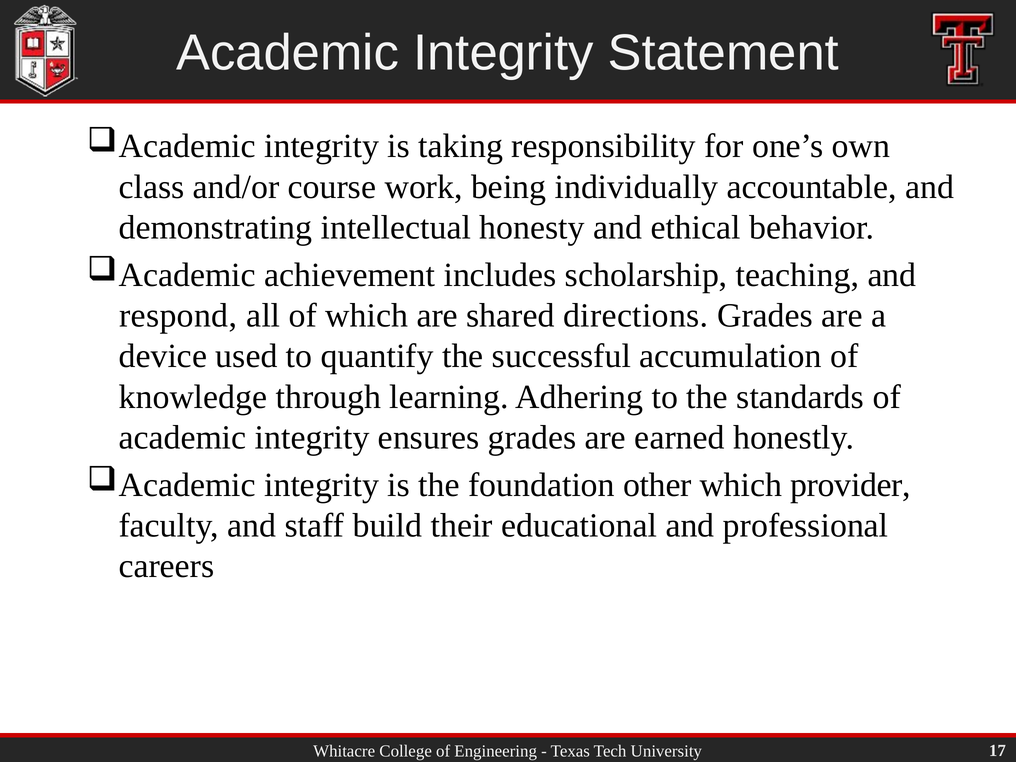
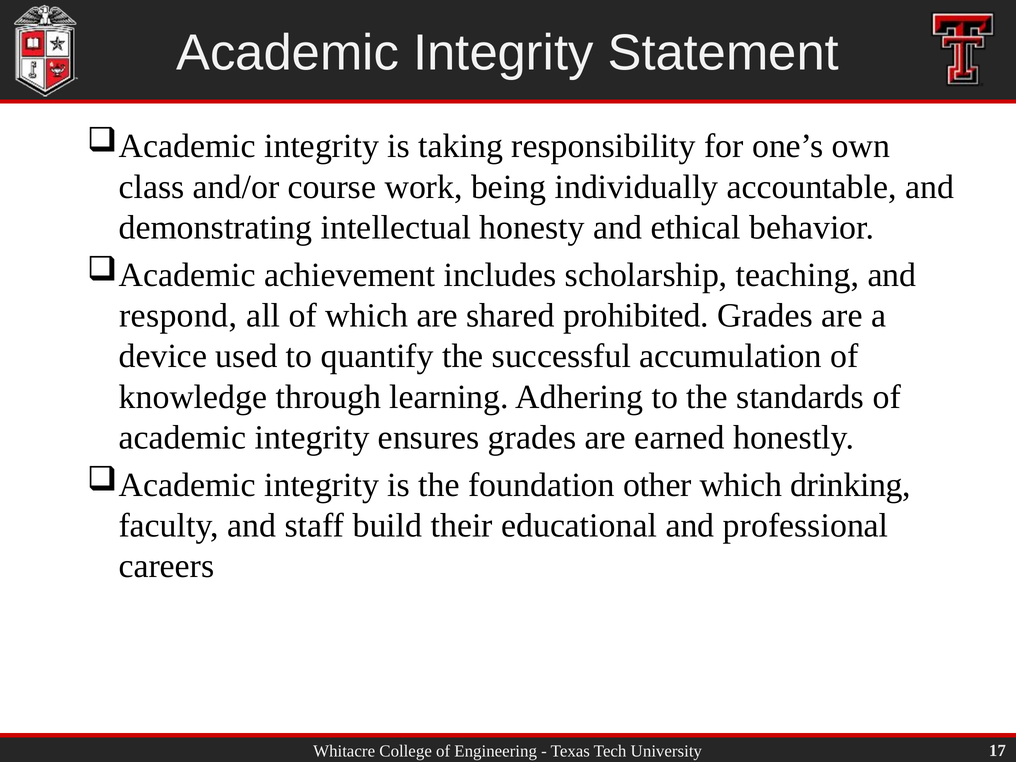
directions: directions -> prohibited
provider: provider -> drinking
